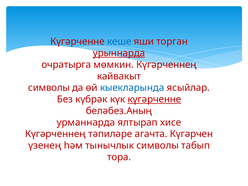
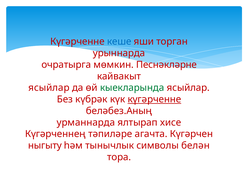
урыннарда underline: present -> none
мөмкин Күгәрченнең: Күгәрченнең -> Песнәкләрне
символы at (49, 88): символы -> ясыйлар
кыекларында colour: blue -> green
үзенең: үзенең -> ныгыту
табып: табып -> белән
